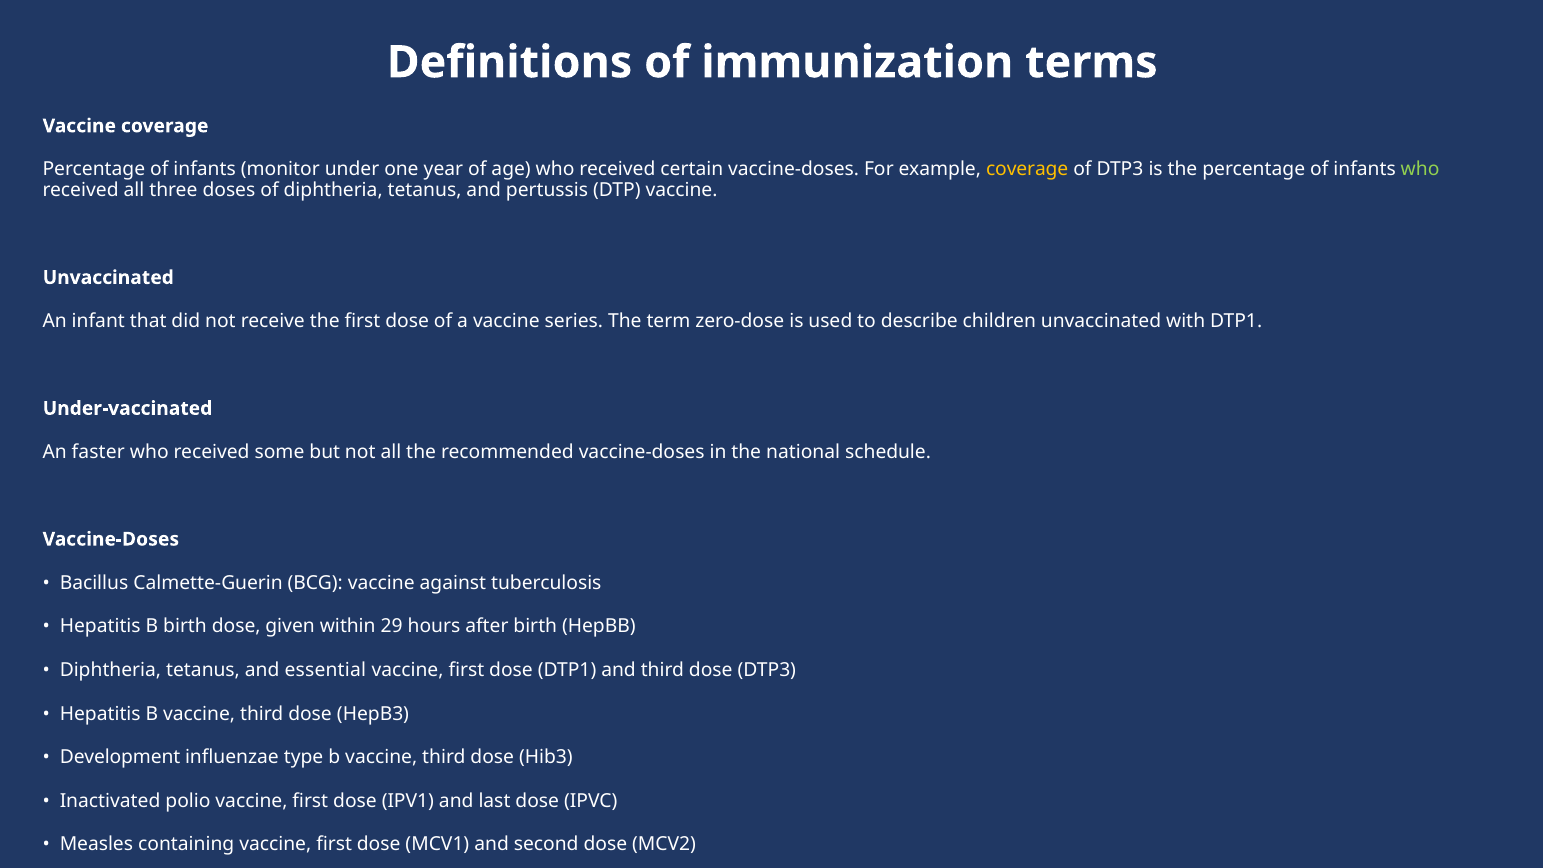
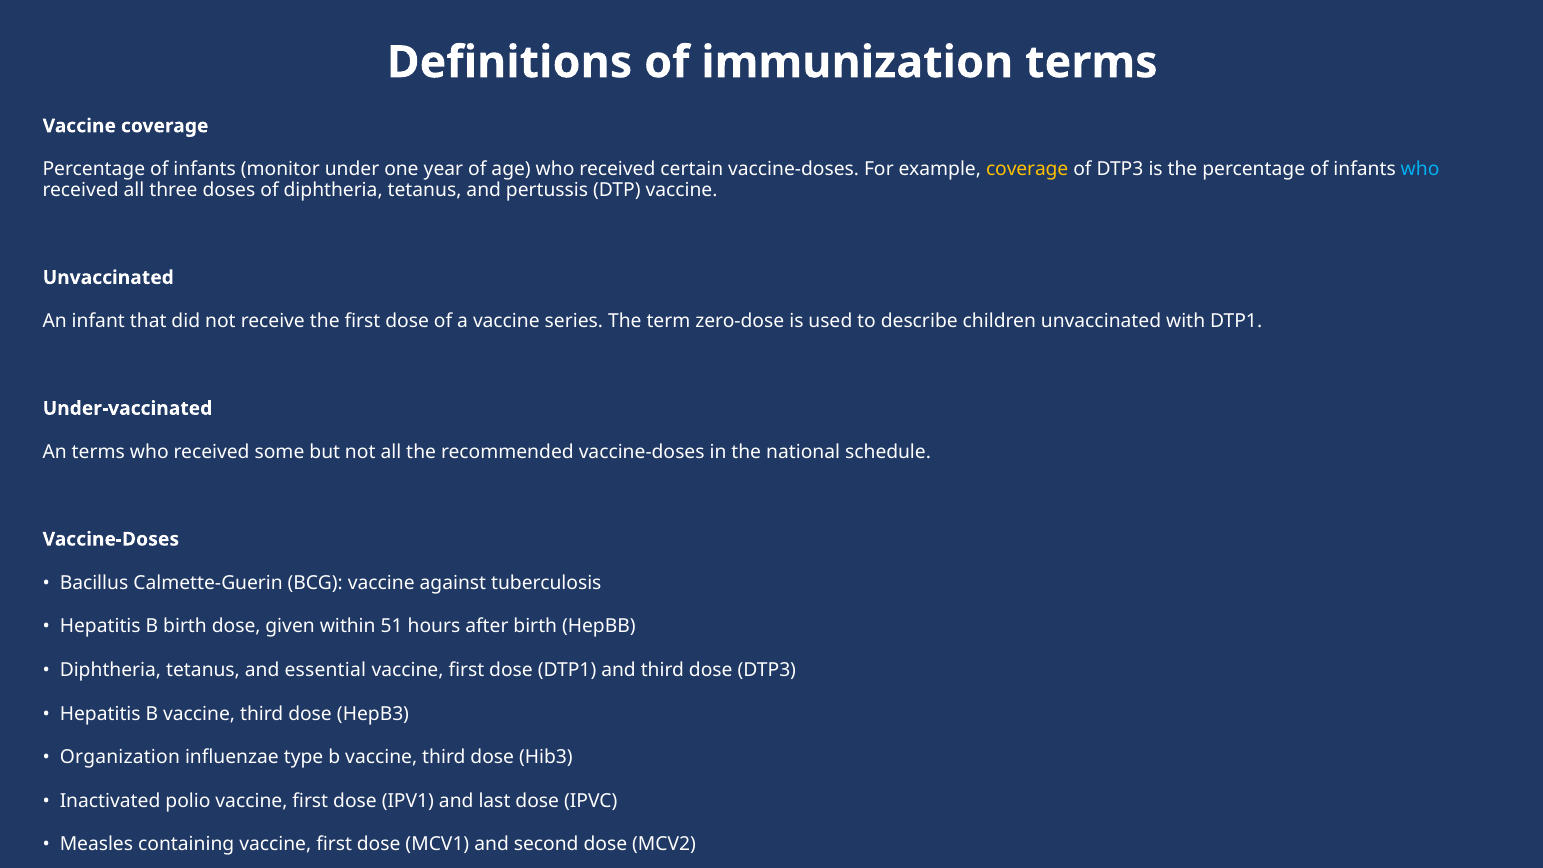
who at (1420, 170) colour: light green -> light blue
An faster: faster -> terms
29: 29 -> 51
Development: Development -> Organization
